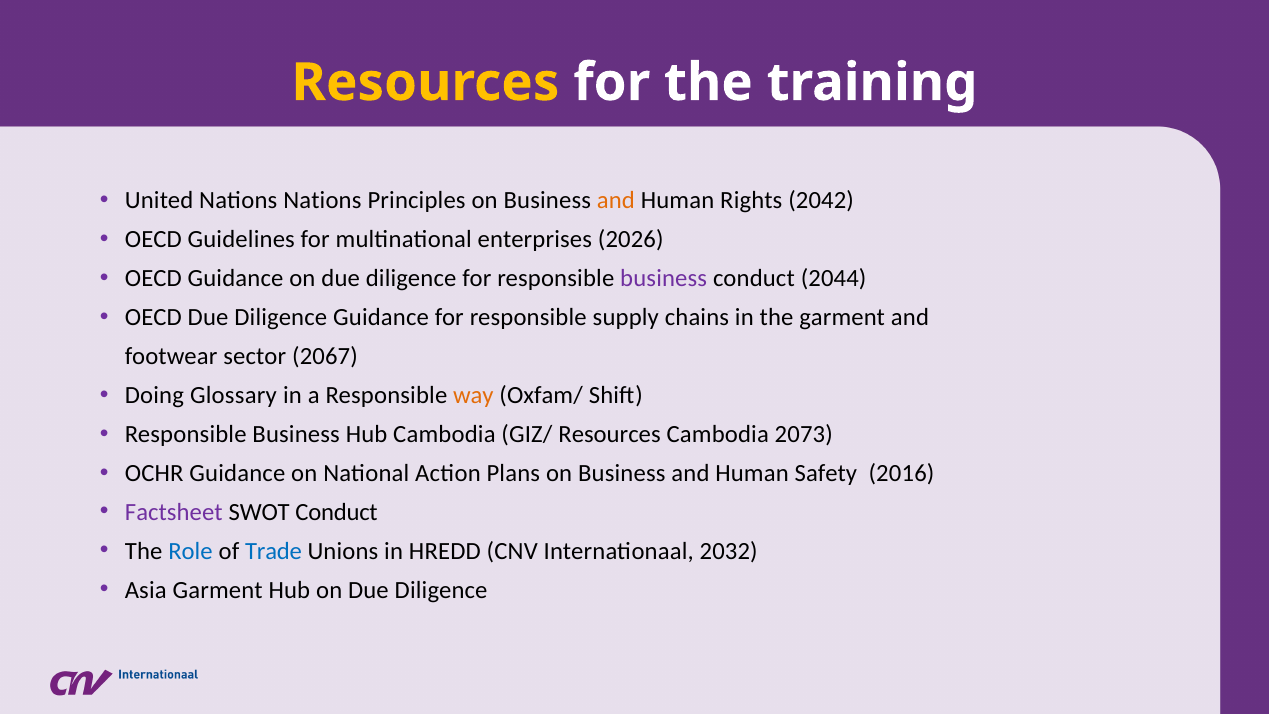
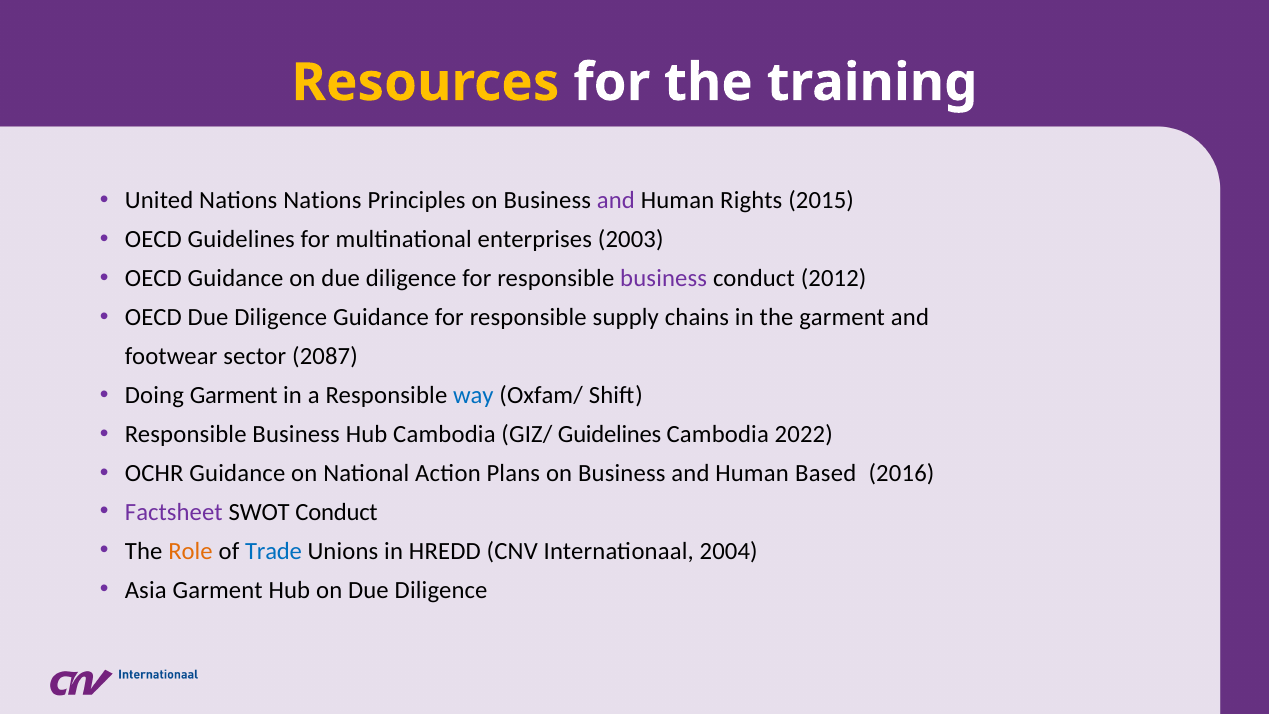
and at (616, 201) colour: orange -> purple
2042: 2042 -> 2015
2026: 2026 -> 2003
2044: 2044 -> 2012
2067: 2067 -> 2087
Doing Glossary: Glossary -> Garment
way colour: orange -> blue
GIZ/ Resources: Resources -> Guidelines
2073: 2073 -> 2022
Safety: Safety -> Based
Role colour: blue -> orange
2032: 2032 -> 2004
